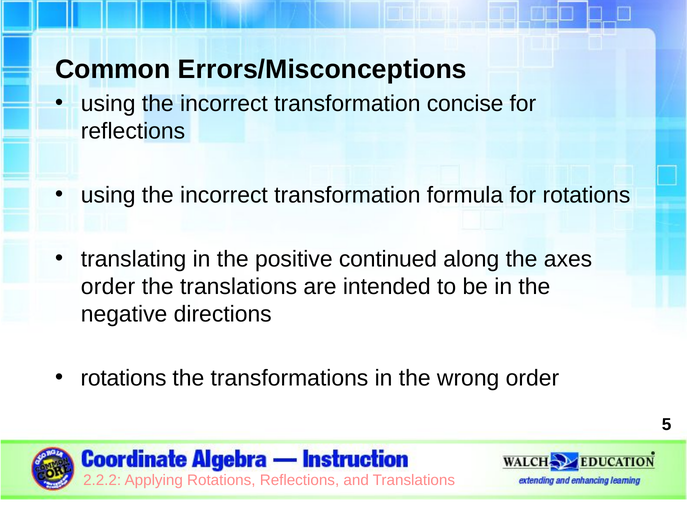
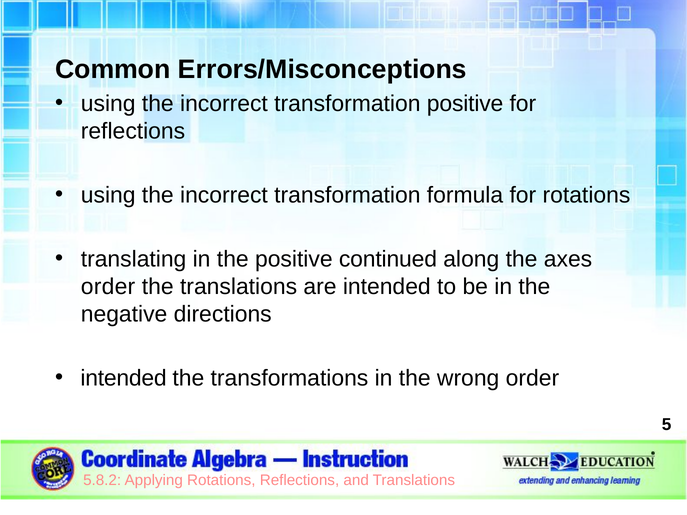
transformation concise: concise -> positive
rotations at (124, 378): rotations -> intended
2.2.2: 2.2.2 -> 5.8.2
